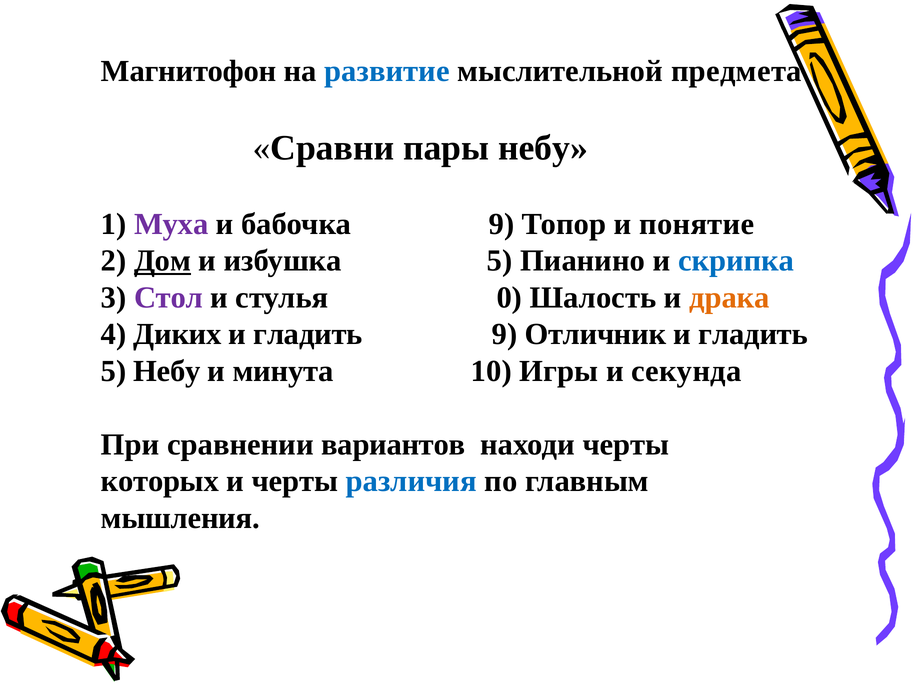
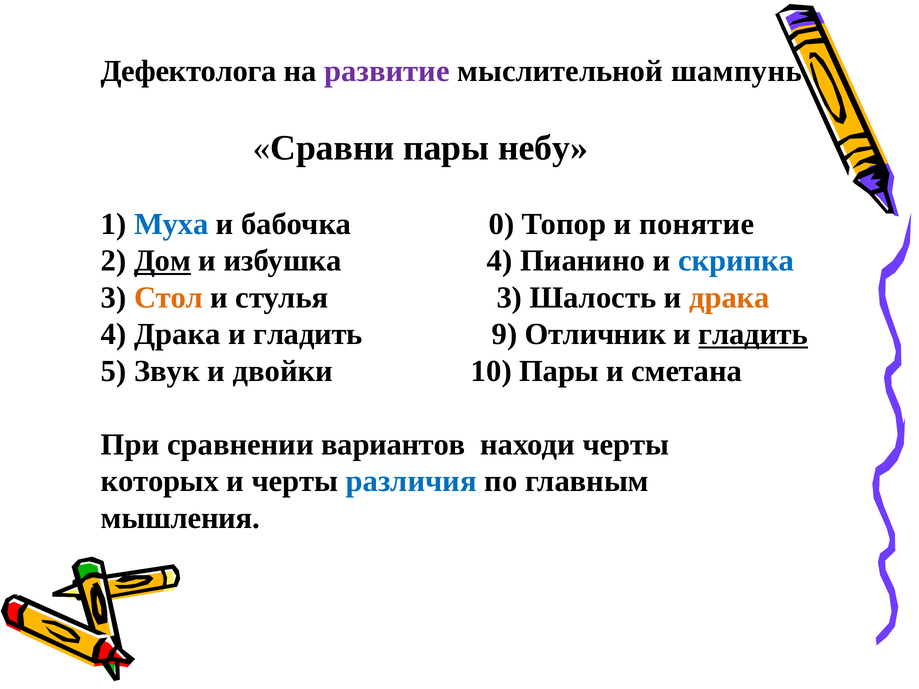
Магнитофон: Магнитофон -> Дефектолога
развитие colour: blue -> purple
предмета: предмета -> шампунь
Муха colour: purple -> blue
бабочка 9: 9 -> 0
избушка 5: 5 -> 4
Стол colour: purple -> orange
стулья 0: 0 -> 3
4 Диких: Диких -> Драка
гладить at (753, 334) underline: none -> present
5 Небу: Небу -> Звук
минута: минута -> двойки
10 Игры: Игры -> Пары
секунда: секунда -> сметана
